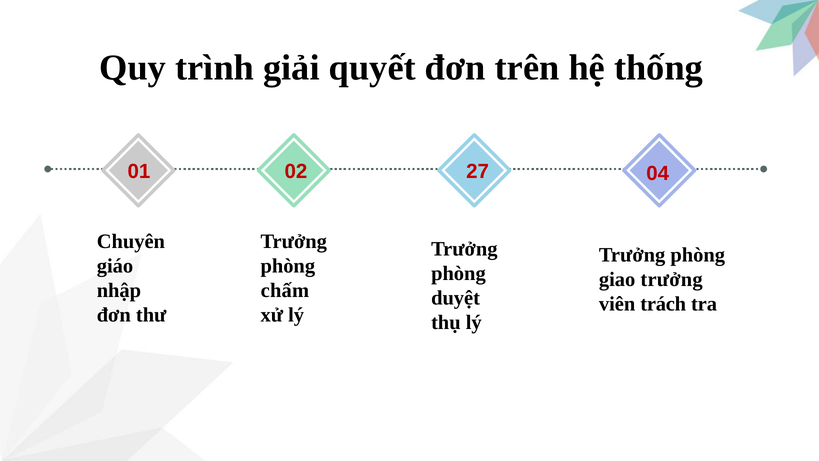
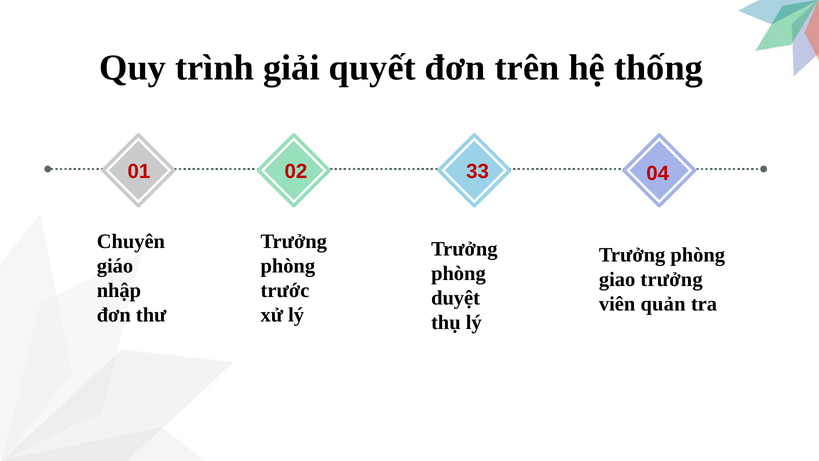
27: 27 -> 33
chấm: chấm -> trước
trách: trách -> quản
